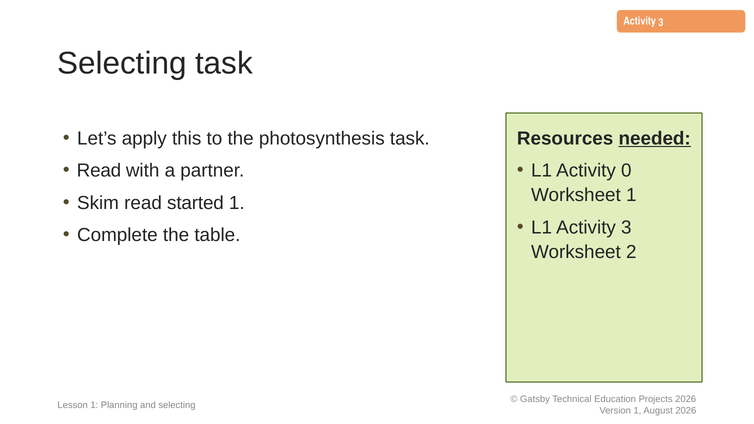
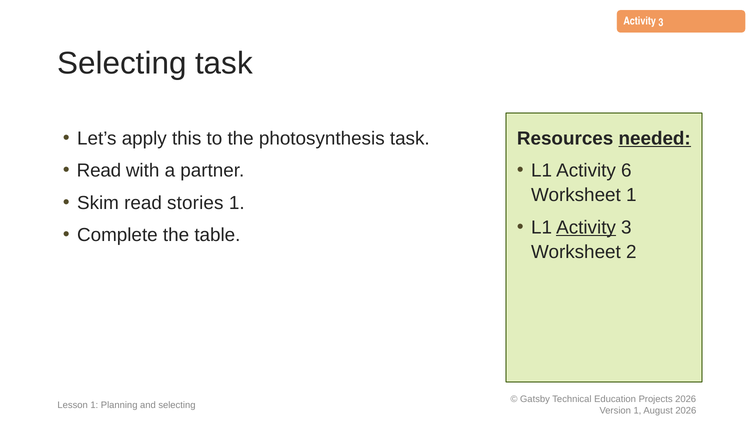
0: 0 -> 6
started: started -> stories
Activity at (586, 227) underline: none -> present
